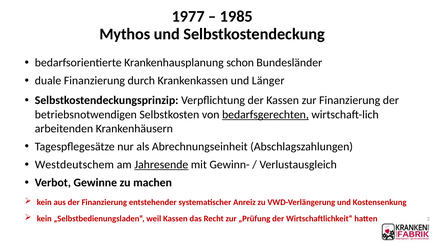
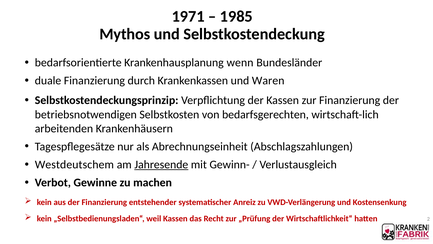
1977: 1977 -> 1971
schon: schon -> wenn
Länger: Länger -> Waren
bedarfsgerechten underline: present -> none
